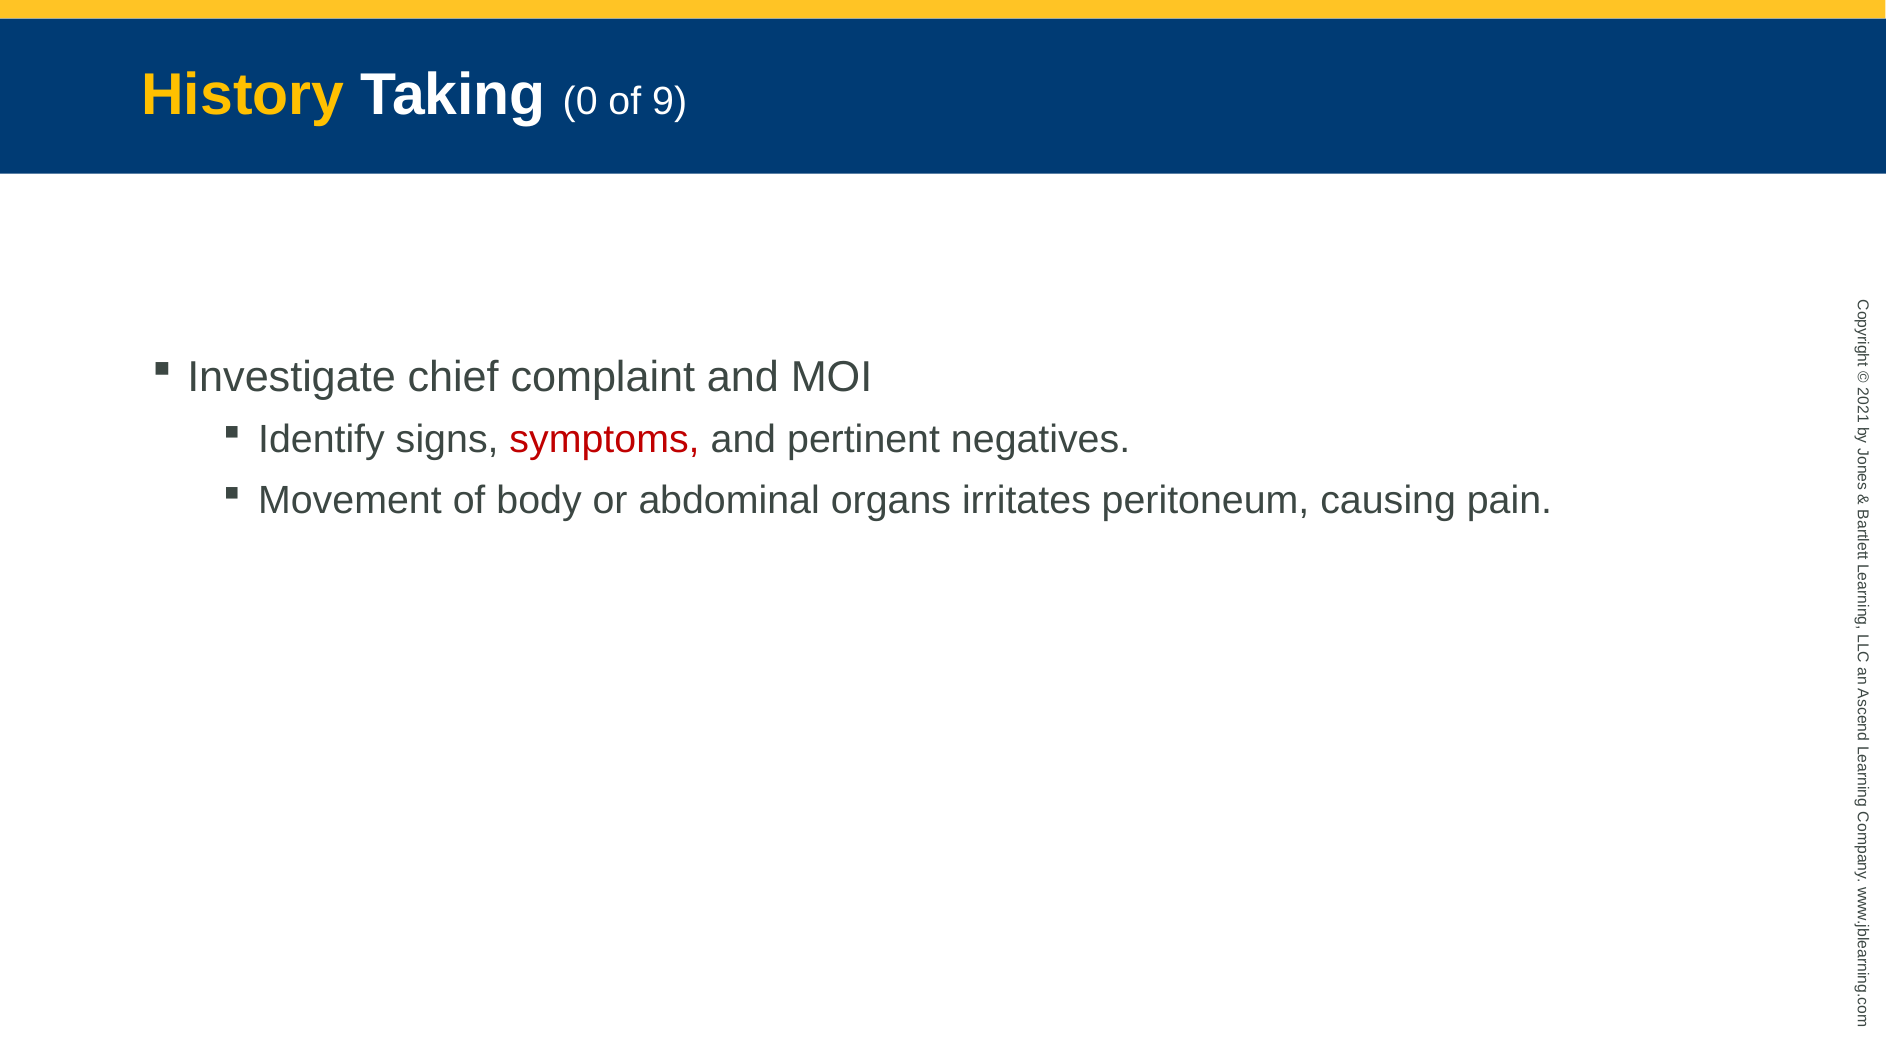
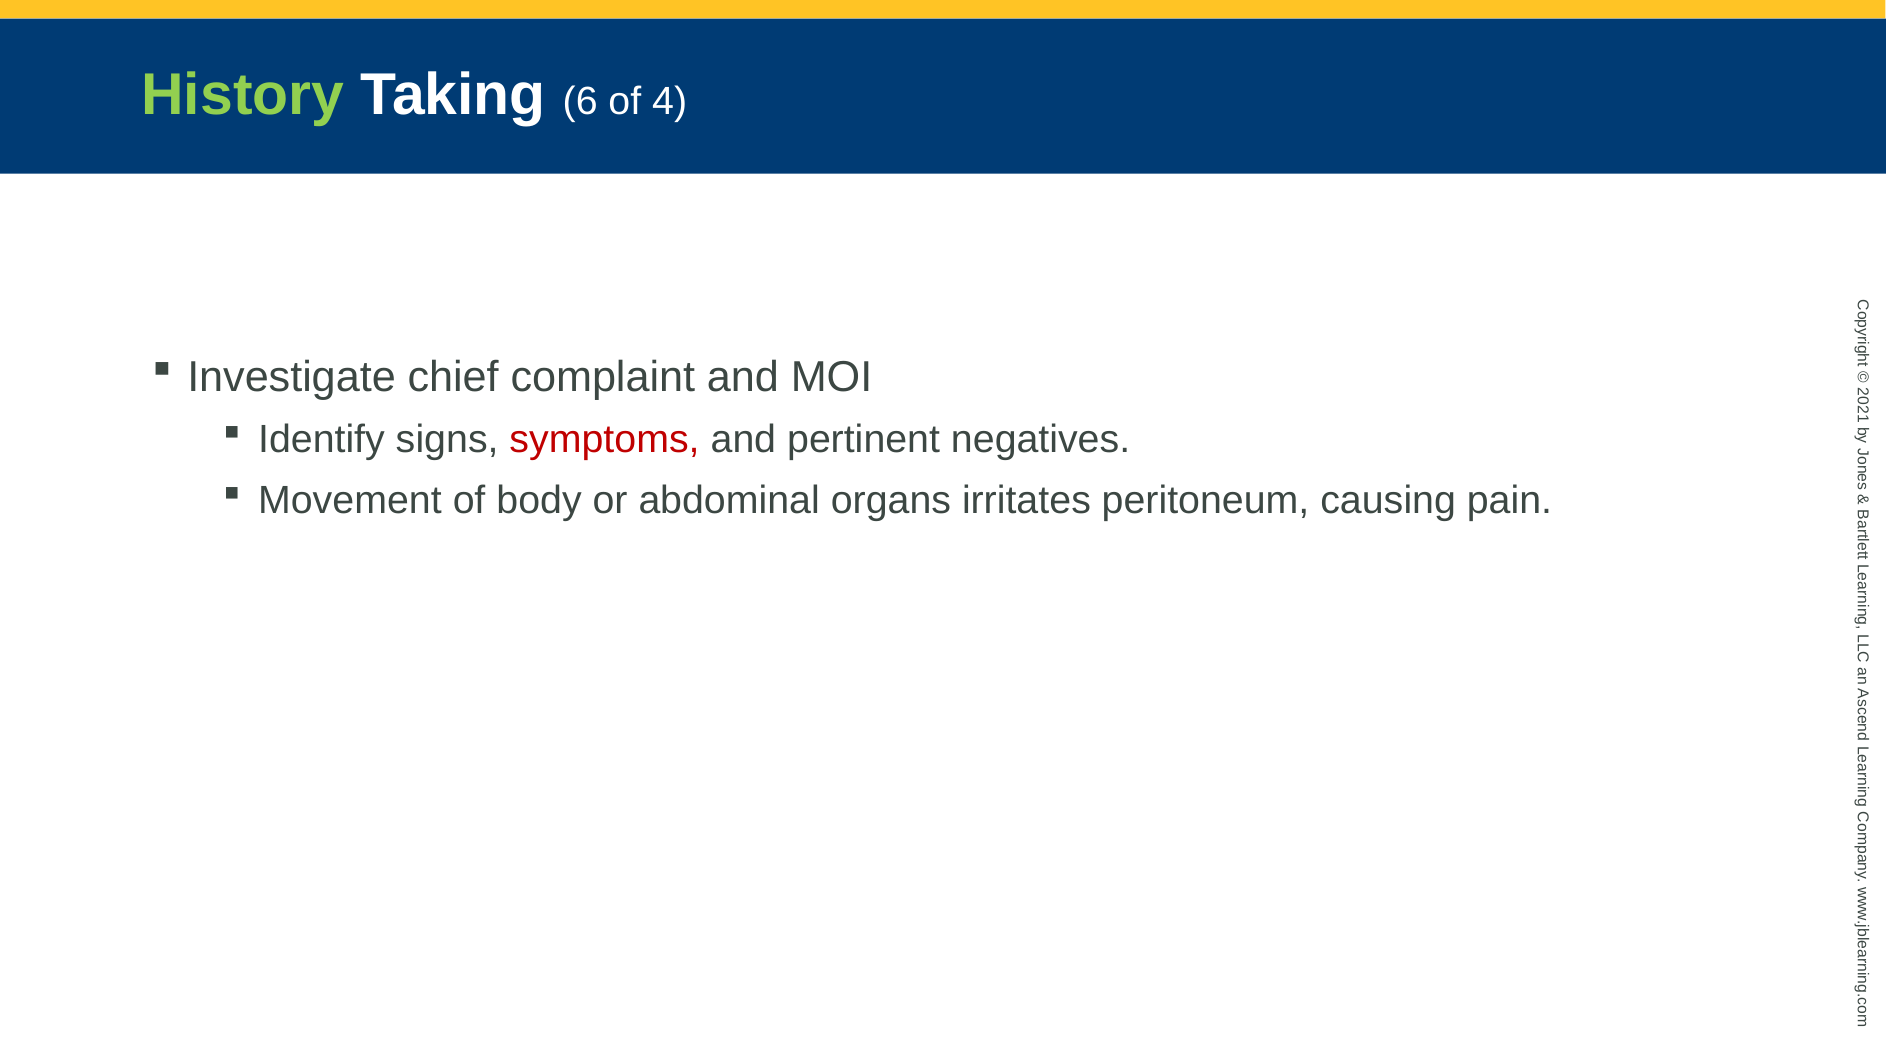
History colour: yellow -> light green
Taking 0: 0 -> 6
9: 9 -> 4
